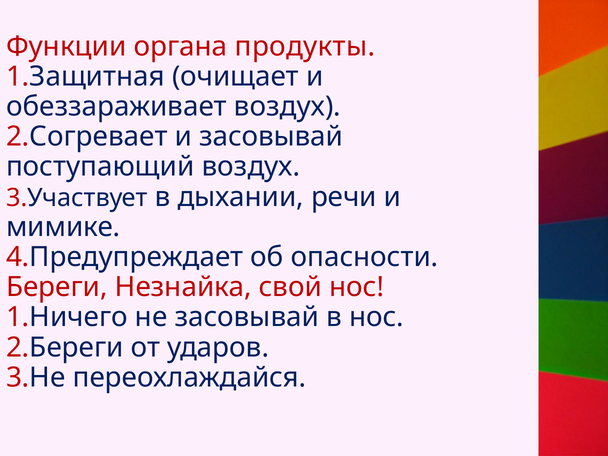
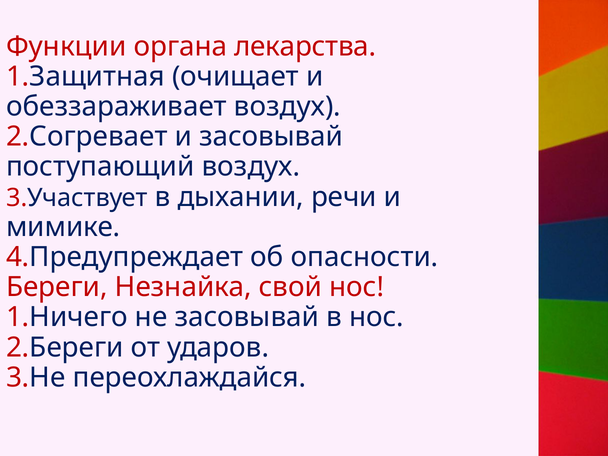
продукты: продукты -> лекарства
